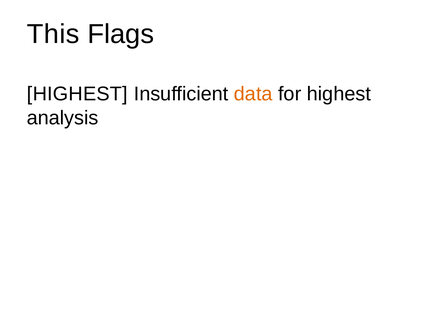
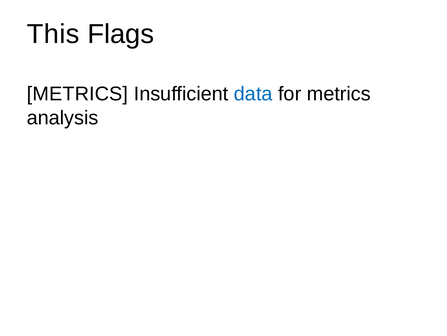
HIGHEST at (77, 94): HIGHEST -> METRICS
data colour: orange -> blue
for highest: highest -> metrics
